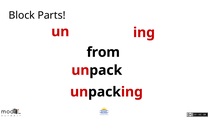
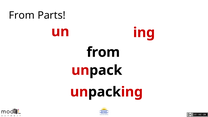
Block at (22, 15): Block -> From
